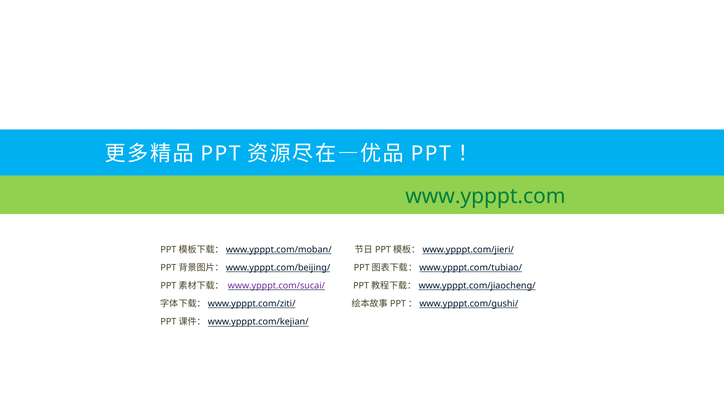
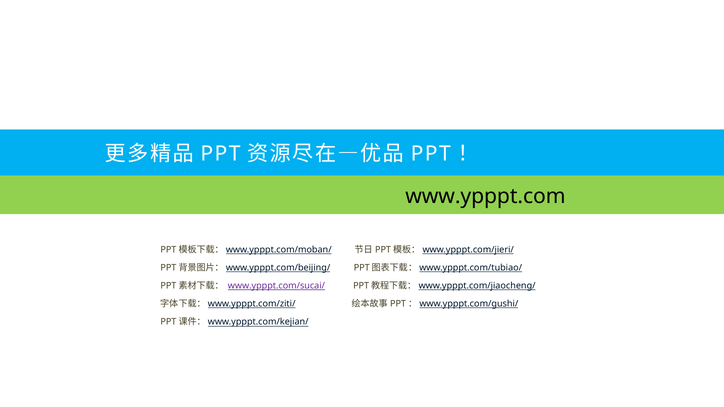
www.ypppt.com colour: green -> black
